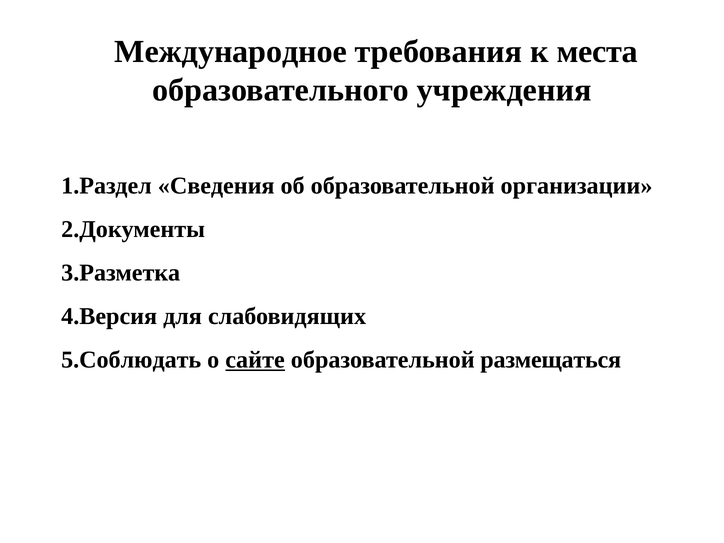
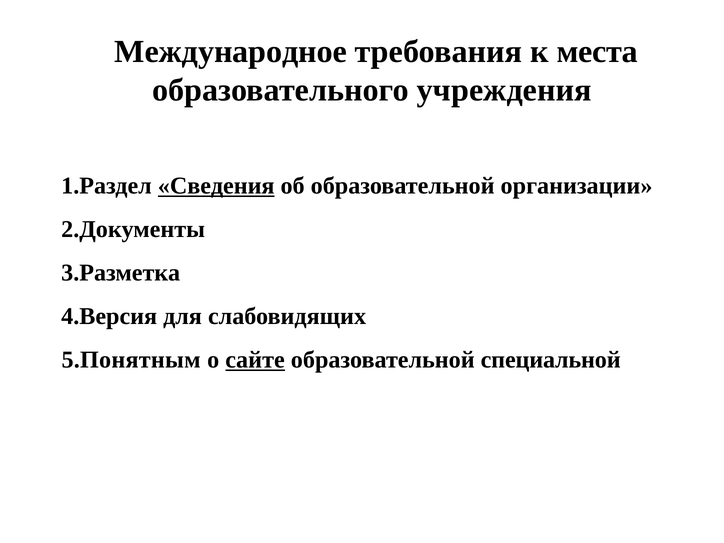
Сведения underline: none -> present
5.Соблюдать: 5.Соблюдать -> 5.Понятным
размещаться: размещаться -> специальной
